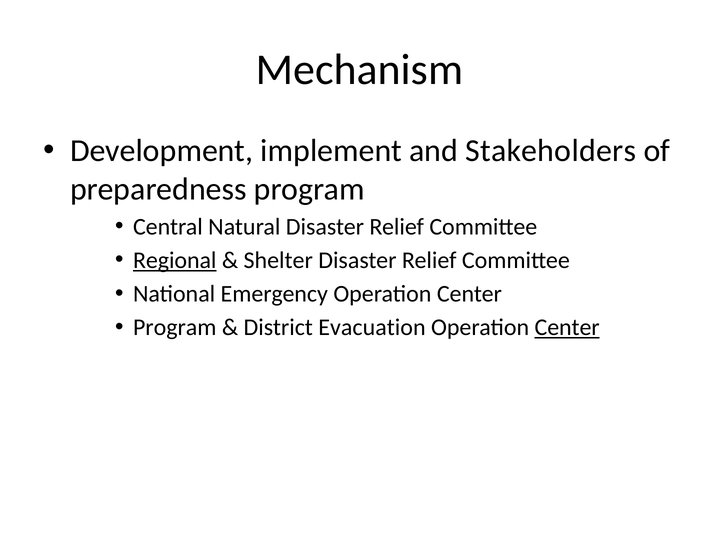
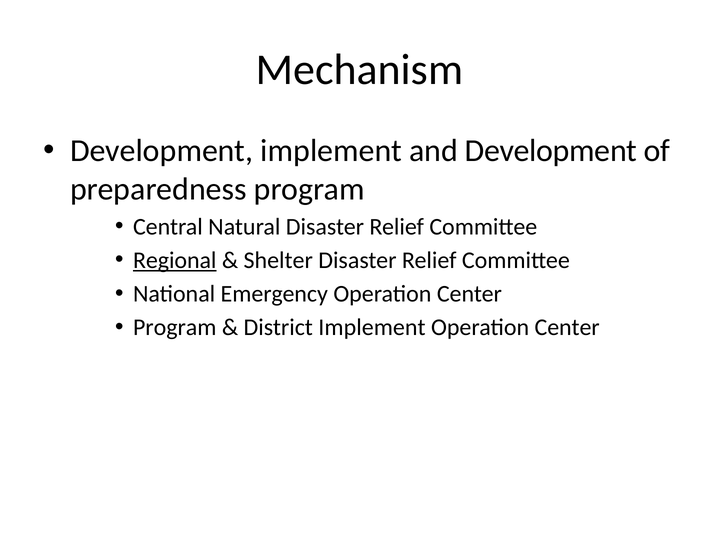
and Stakeholders: Stakeholders -> Development
District Evacuation: Evacuation -> Implement
Center at (567, 328) underline: present -> none
